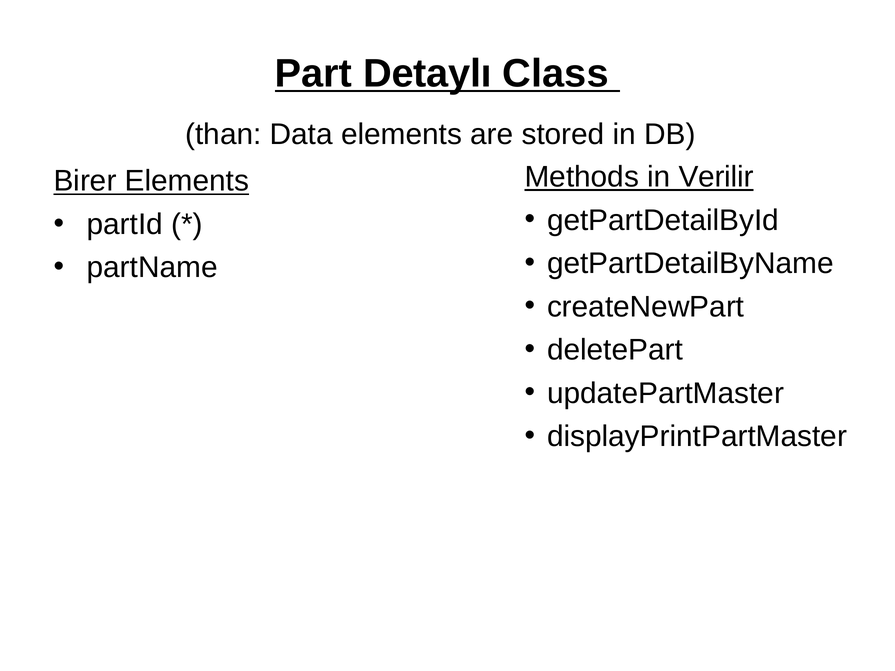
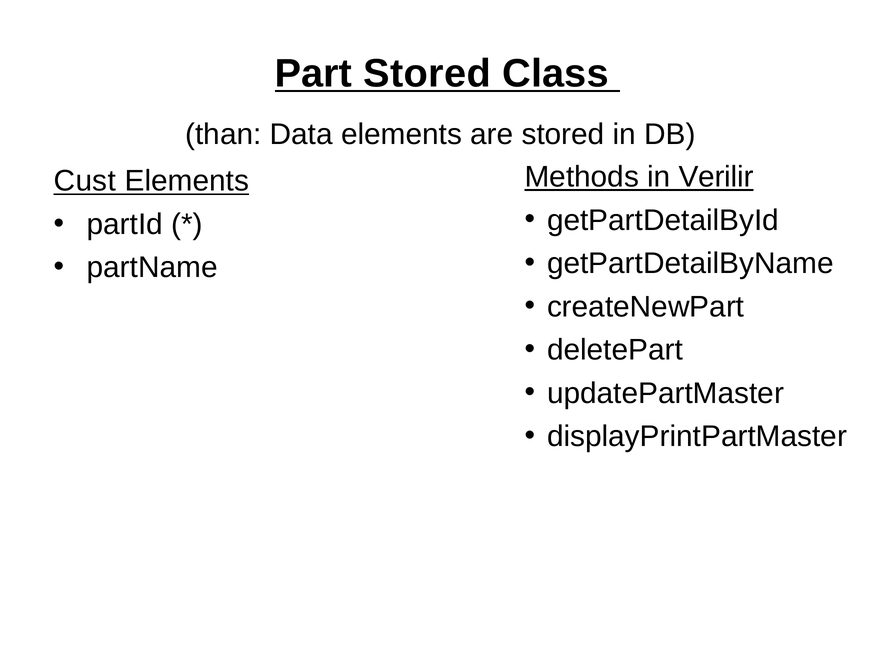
Part Detaylı: Detaylı -> Stored
Birer: Birer -> Cust
